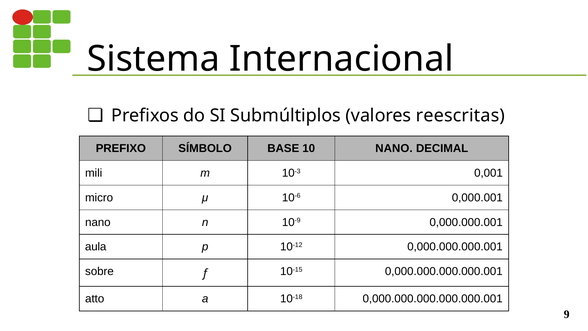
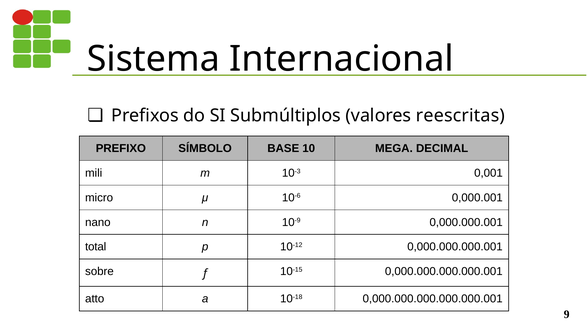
10 NANO: NANO -> MEGA
aula: aula -> total
